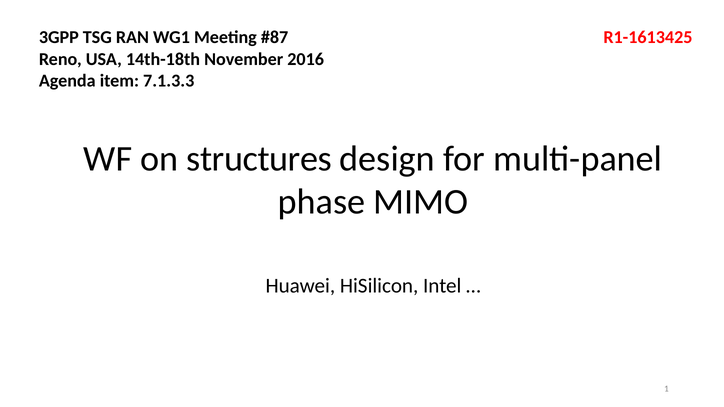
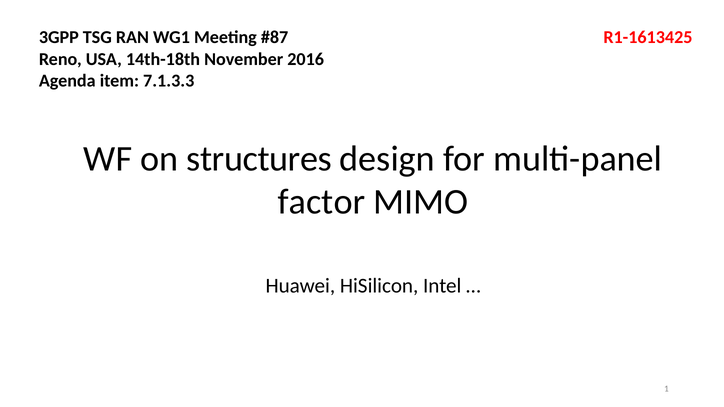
phase: phase -> factor
